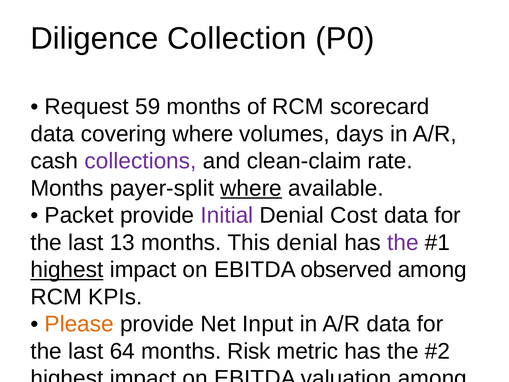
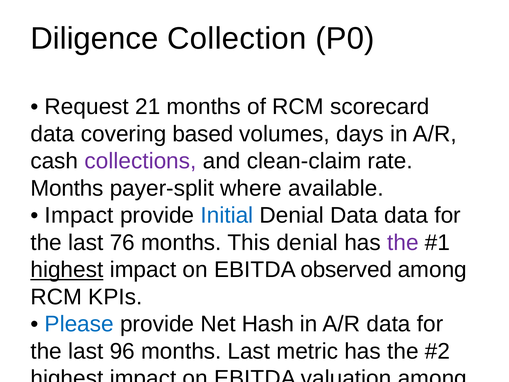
59: 59 -> 21
covering where: where -> based
where at (251, 188) underline: present -> none
Packet at (79, 215): Packet -> Impact
Initial colour: purple -> blue
Denial Cost: Cost -> Data
13: 13 -> 76
Please at (79, 324) colour: orange -> blue
Input: Input -> Hash
64: 64 -> 96
months Risk: Risk -> Last
